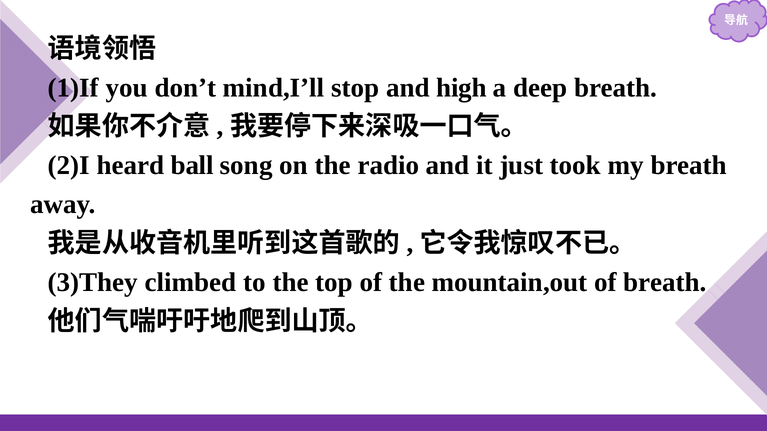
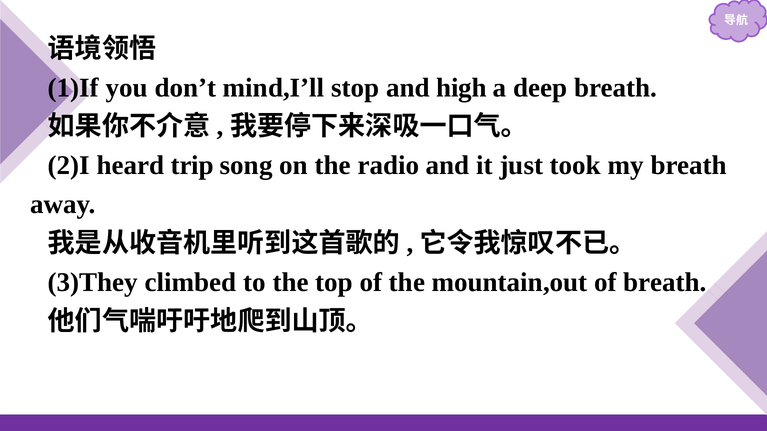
ball: ball -> trip
